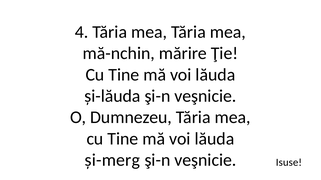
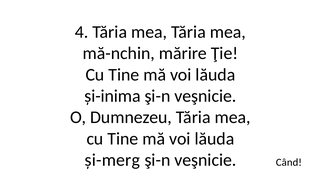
și-lăuda: și-lăuda -> și-inima
Isuse: Isuse -> Când
